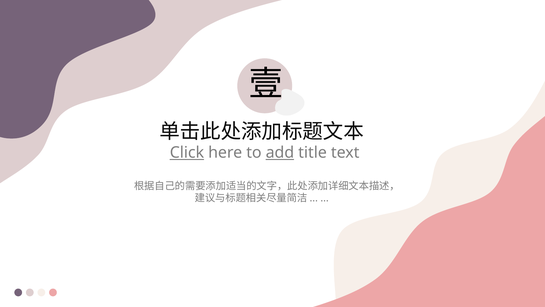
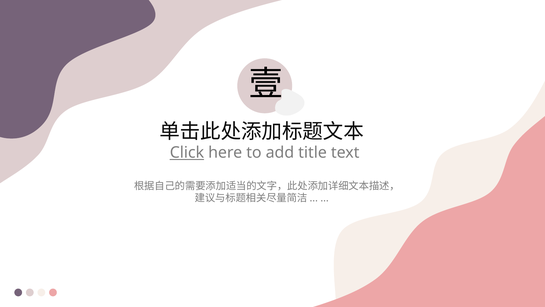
add underline: present -> none
